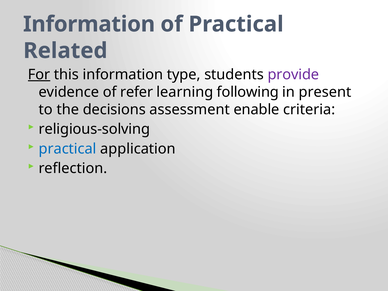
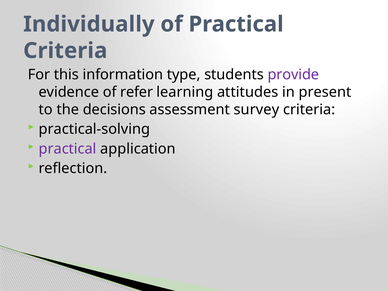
Information at (89, 24): Information -> Individually
Related at (65, 51): Related -> Criteria
For underline: present -> none
following: following -> attitudes
enable: enable -> survey
religious-solving: religious-solving -> practical-solving
practical at (68, 149) colour: blue -> purple
